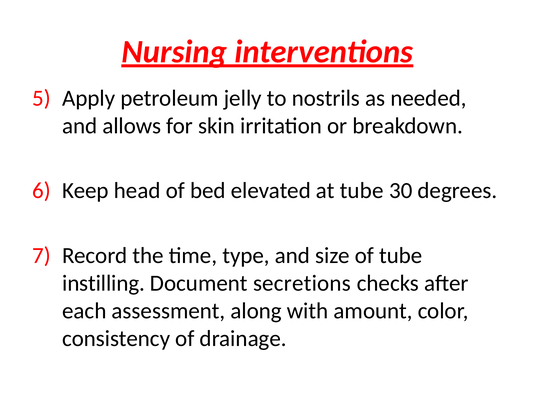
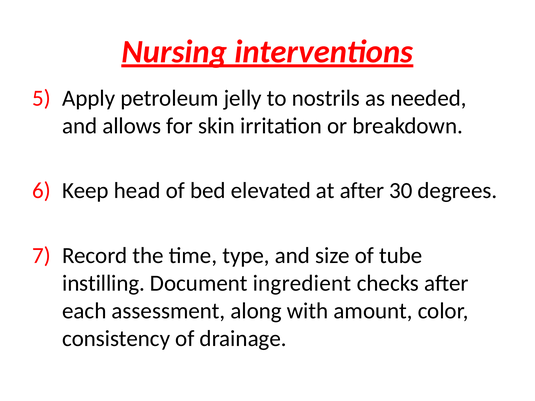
at tube: tube -> after
secretions: secretions -> ingredient
